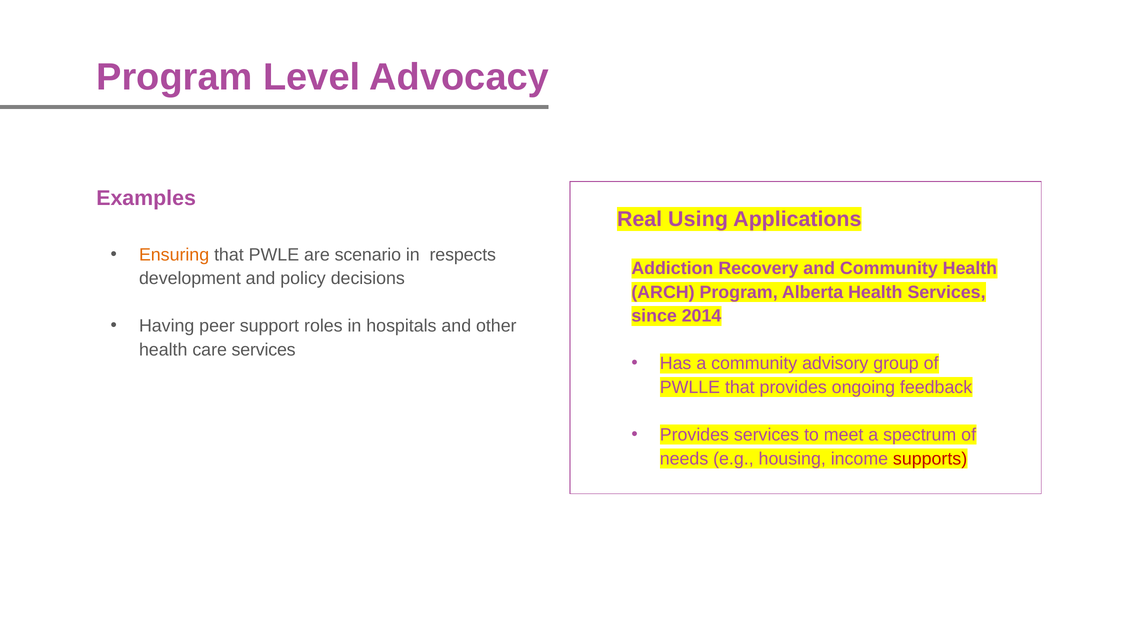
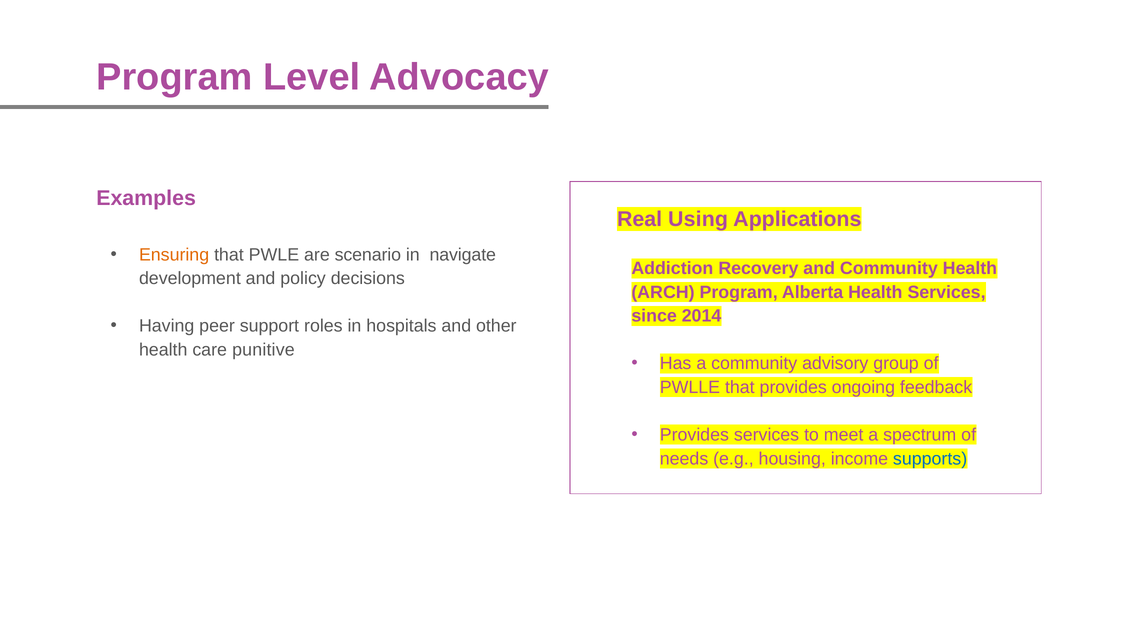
respects: respects -> navigate
care services: services -> punitive
supports colour: red -> blue
